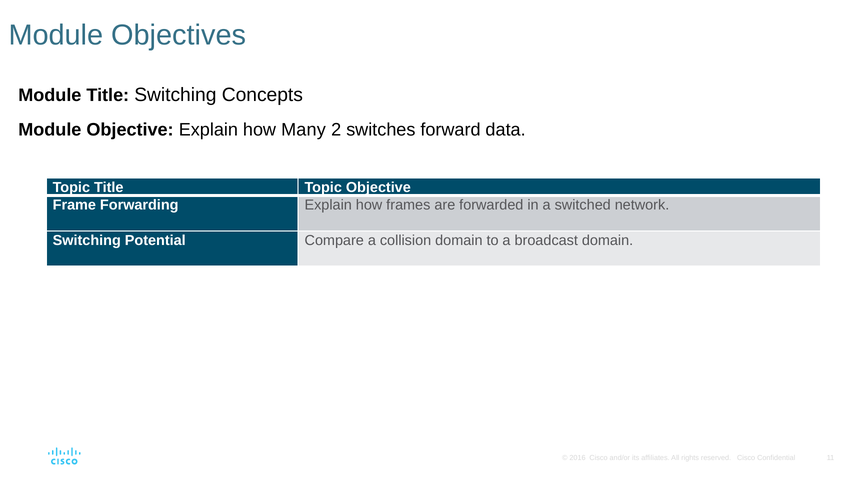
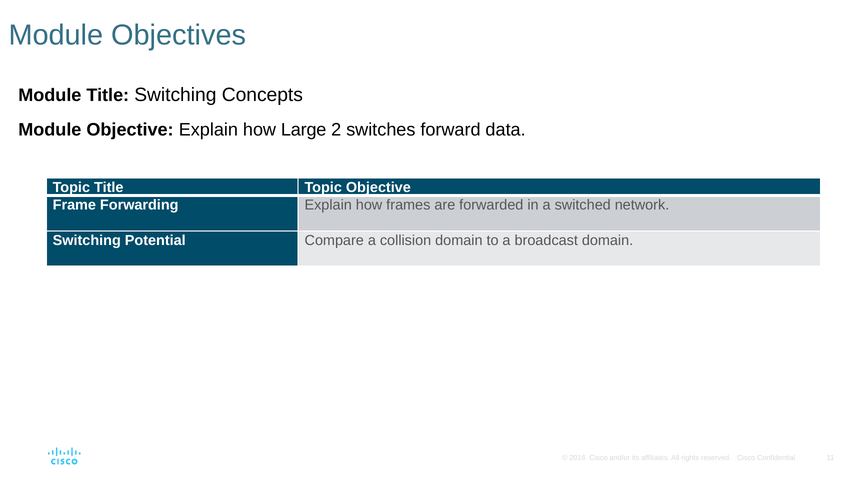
Many: Many -> Large
